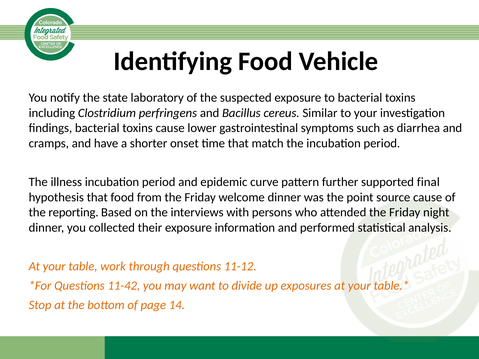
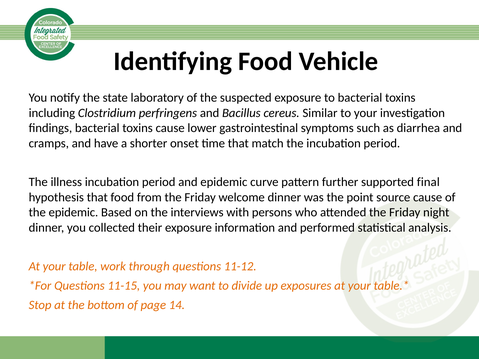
the reporting: reporting -> epidemic
11-42: 11-42 -> 11-15
